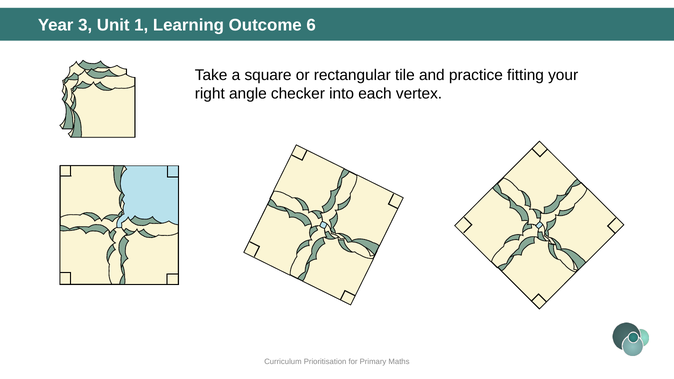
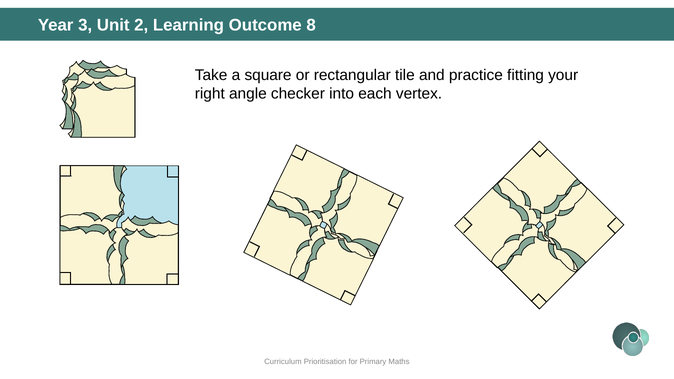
1: 1 -> 2
6: 6 -> 8
